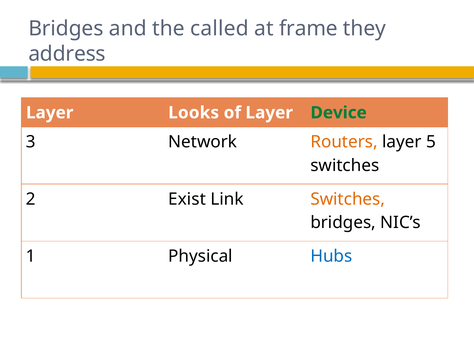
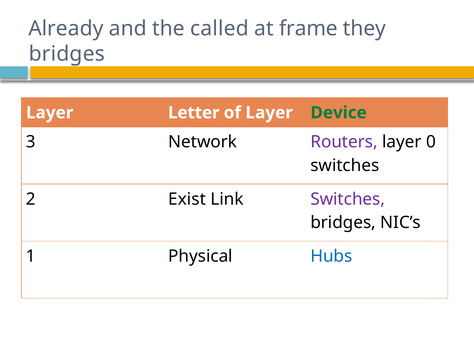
Bridges at (66, 29): Bridges -> Already
address at (67, 54): address -> bridges
Looks: Looks -> Letter
Routers colour: orange -> purple
5: 5 -> 0
Switches at (348, 199) colour: orange -> purple
